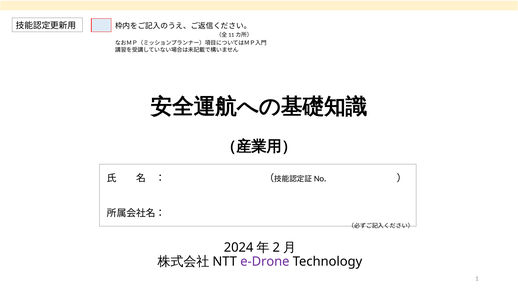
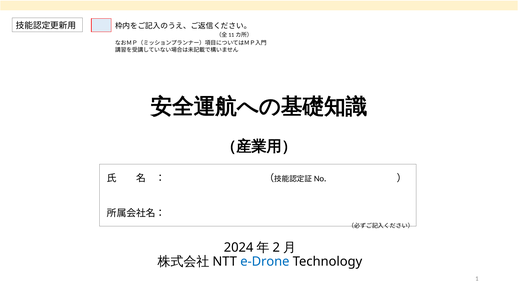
e-Drone colour: purple -> blue
